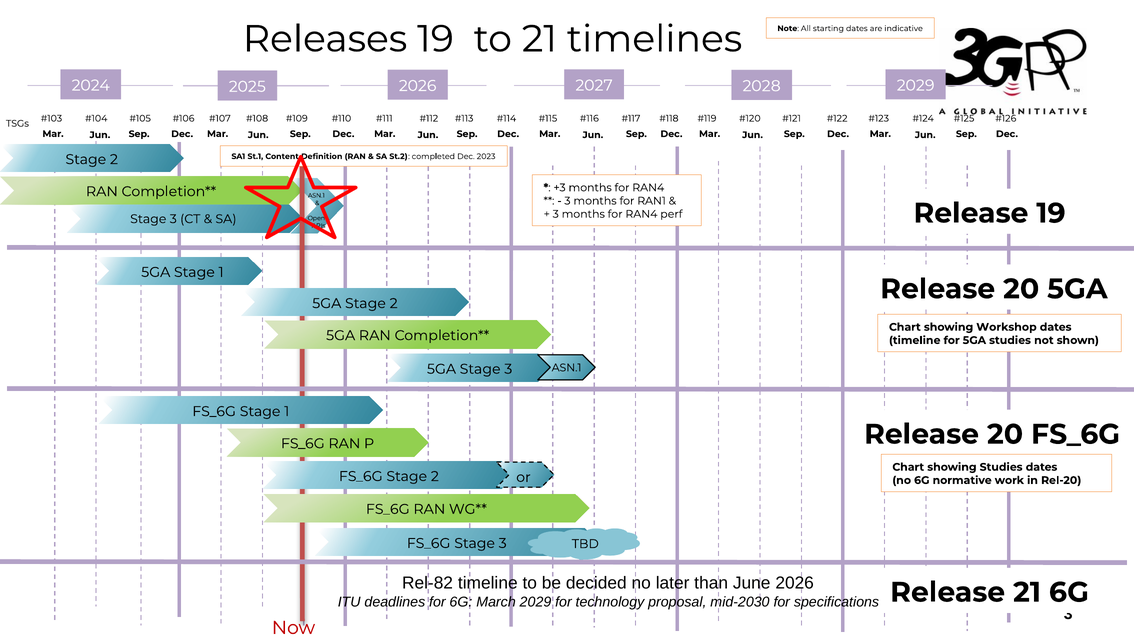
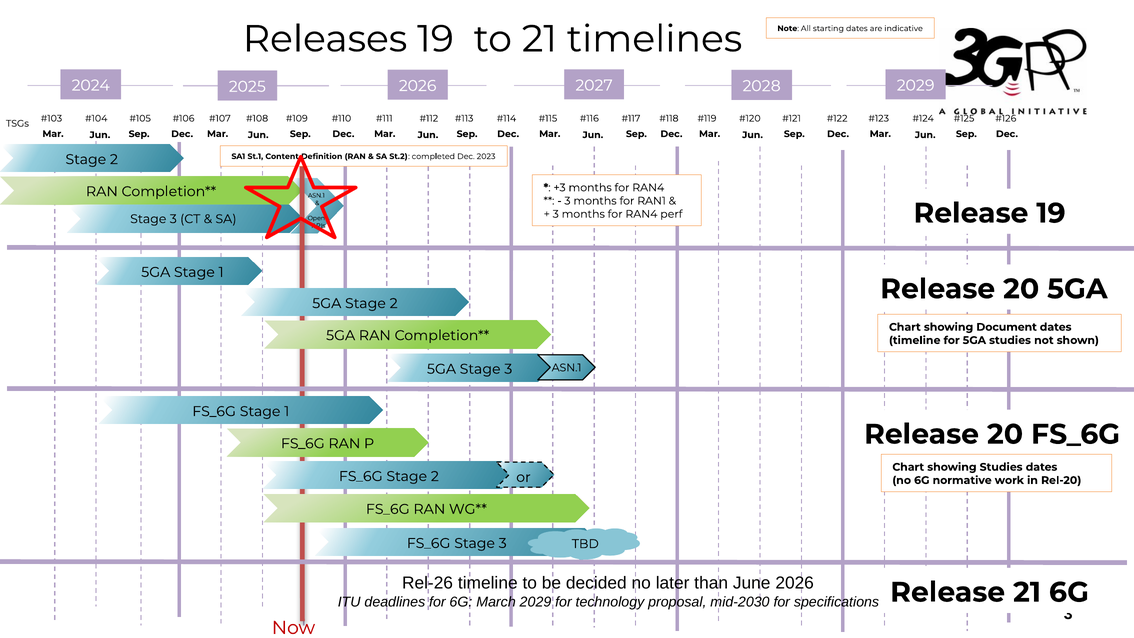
Workshop: Workshop -> Document
Rel-82: Rel-82 -> Rel-26
